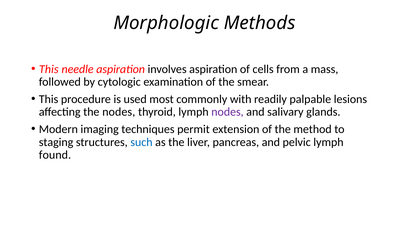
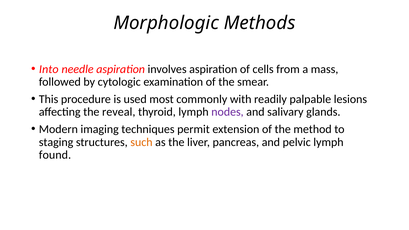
This at (49, 69): This -> Into
the nodes: nodes -> reveal
such colour: blue -> orange
